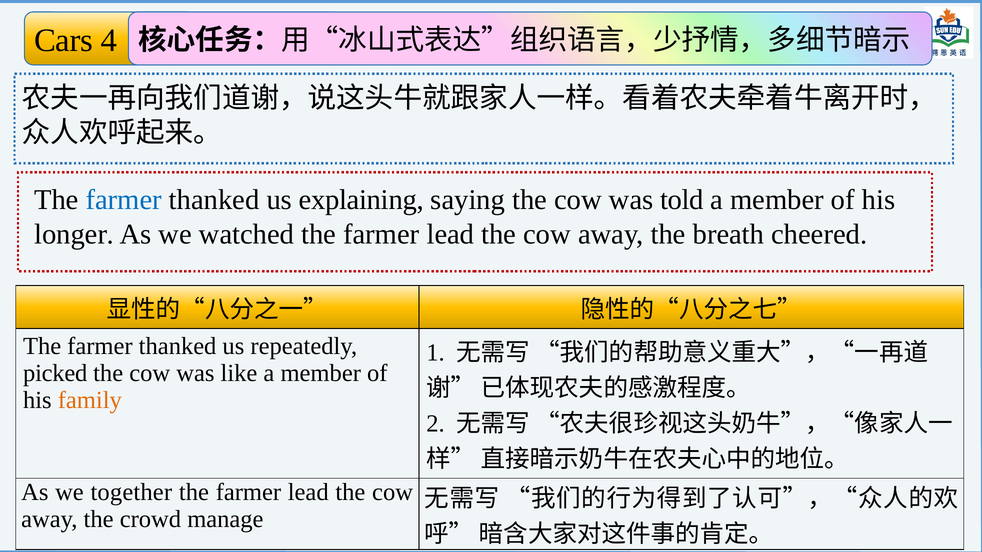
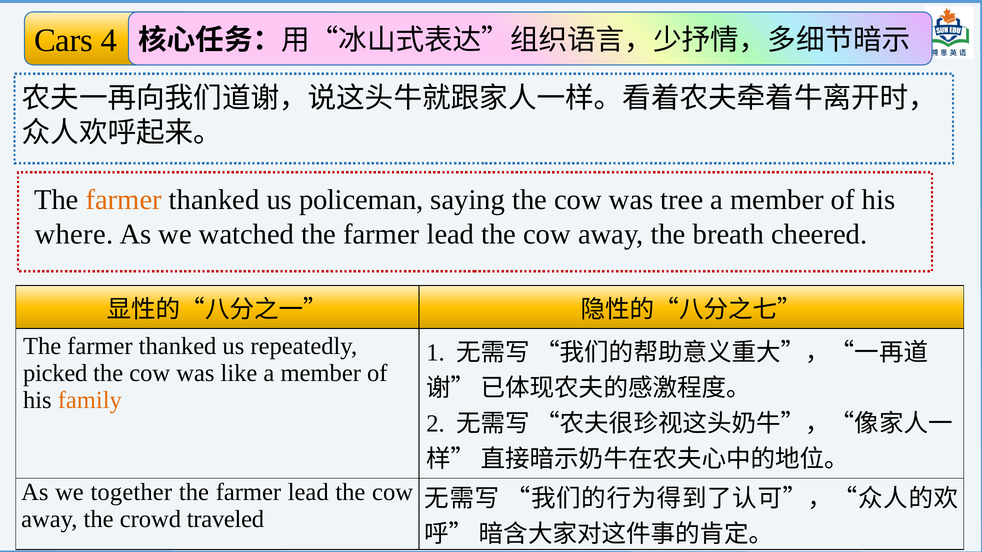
farmer at (124, 200) colour: blue -> orange
explaining: explaining -> policeman
told: told -> tree
longer: longer -> where
manage: manage -> traveled
